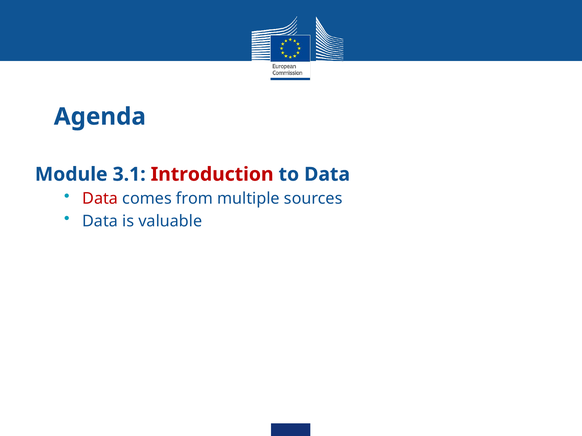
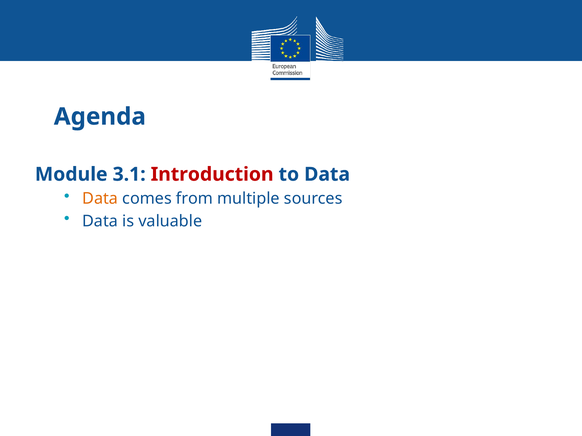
Data at (100, 199) colour: red -> orange
